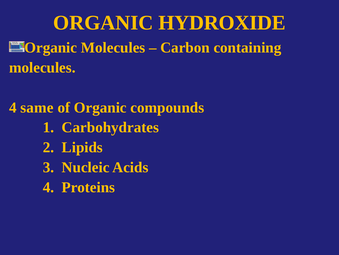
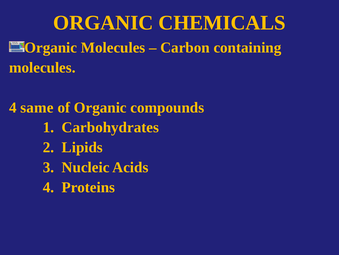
HYDROXIDE: HYDROXIDE -> CHEMICALS
